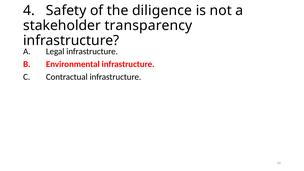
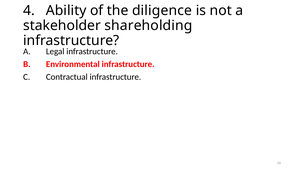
Safety: Safety -> Ability
transparency: transparency -> shareholding
